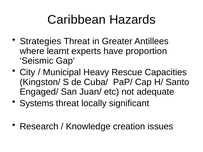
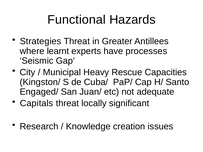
Caribbean: Caribbean -> Functional
proportion: proportion -> processes
Systems: Systems -> Capitals
